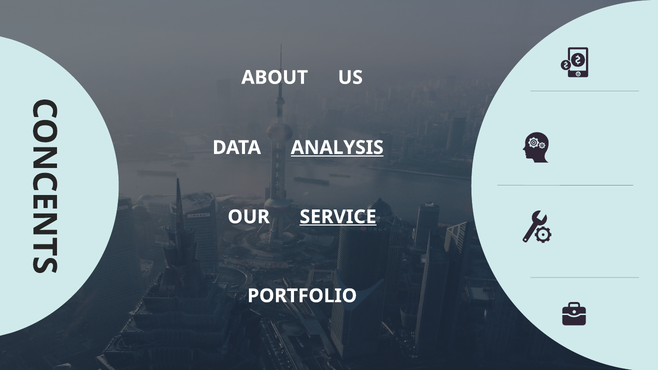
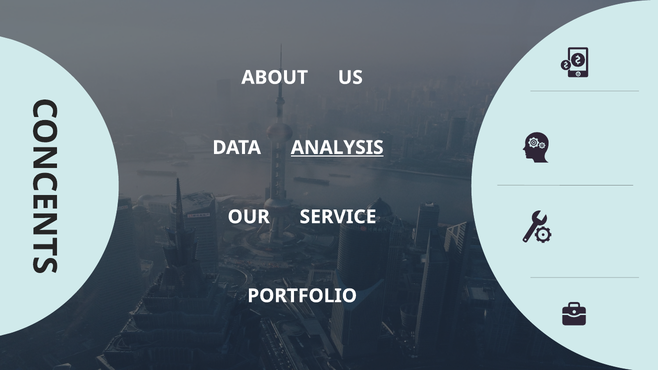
SERVICE underline: present -> none
